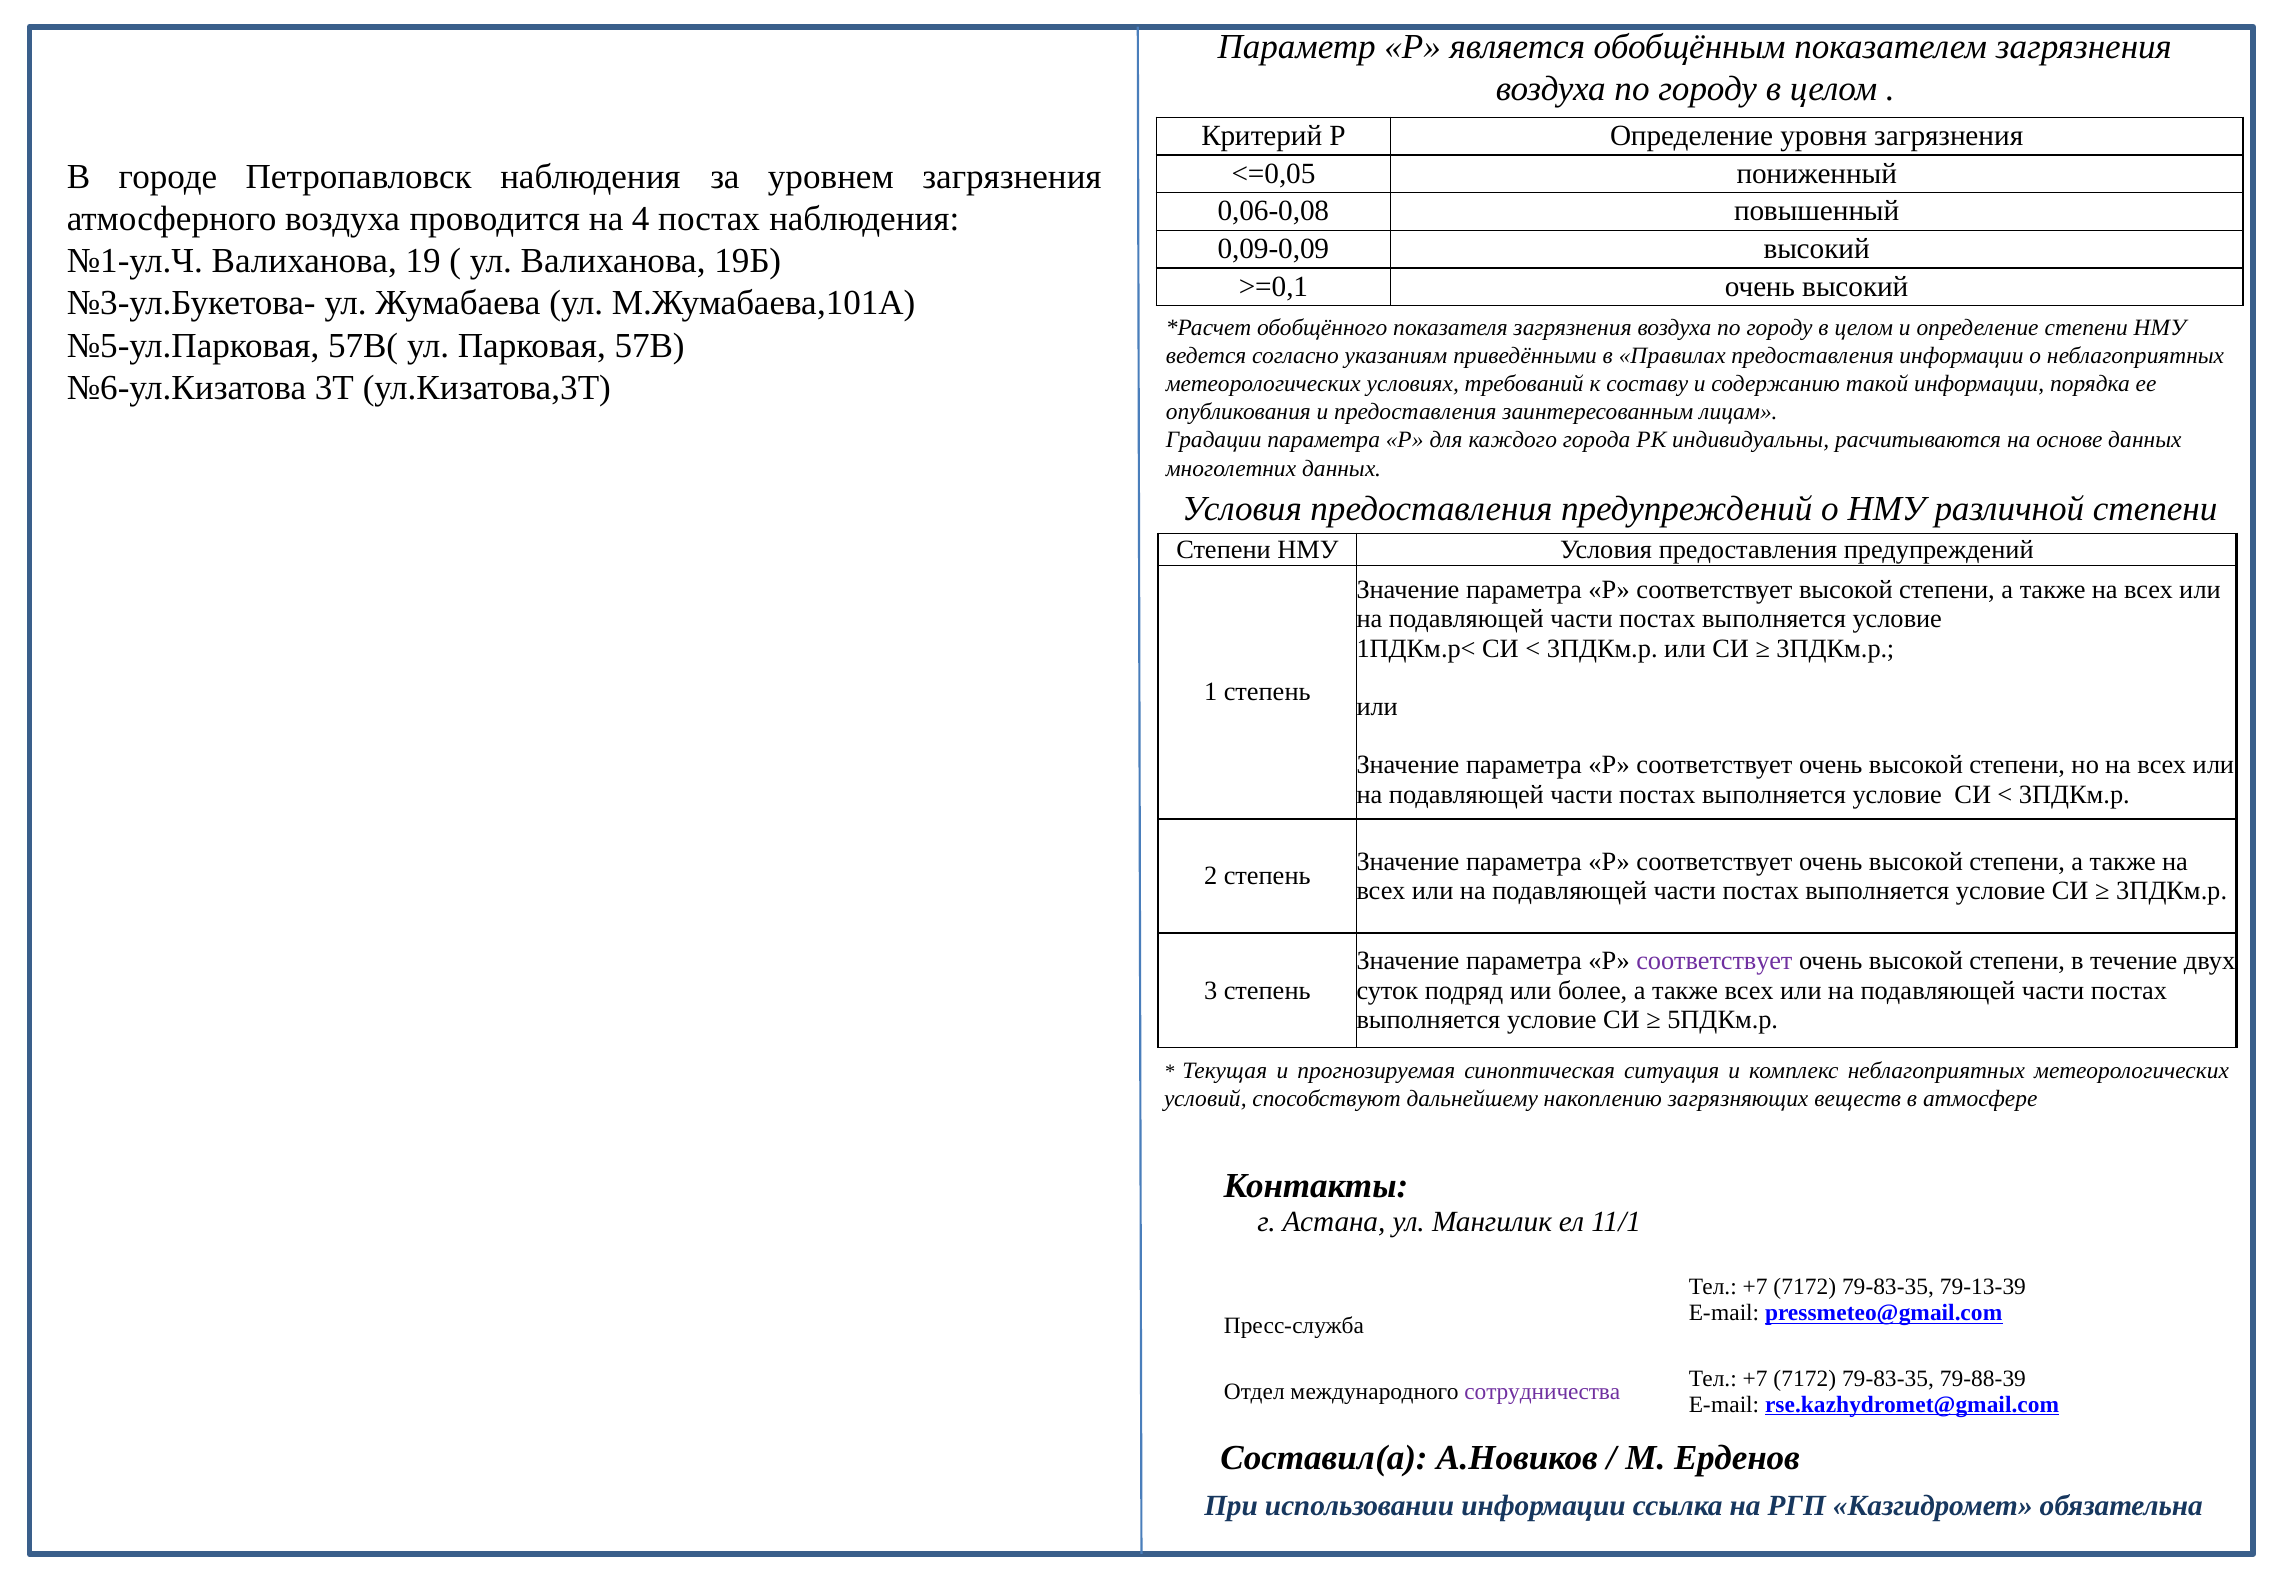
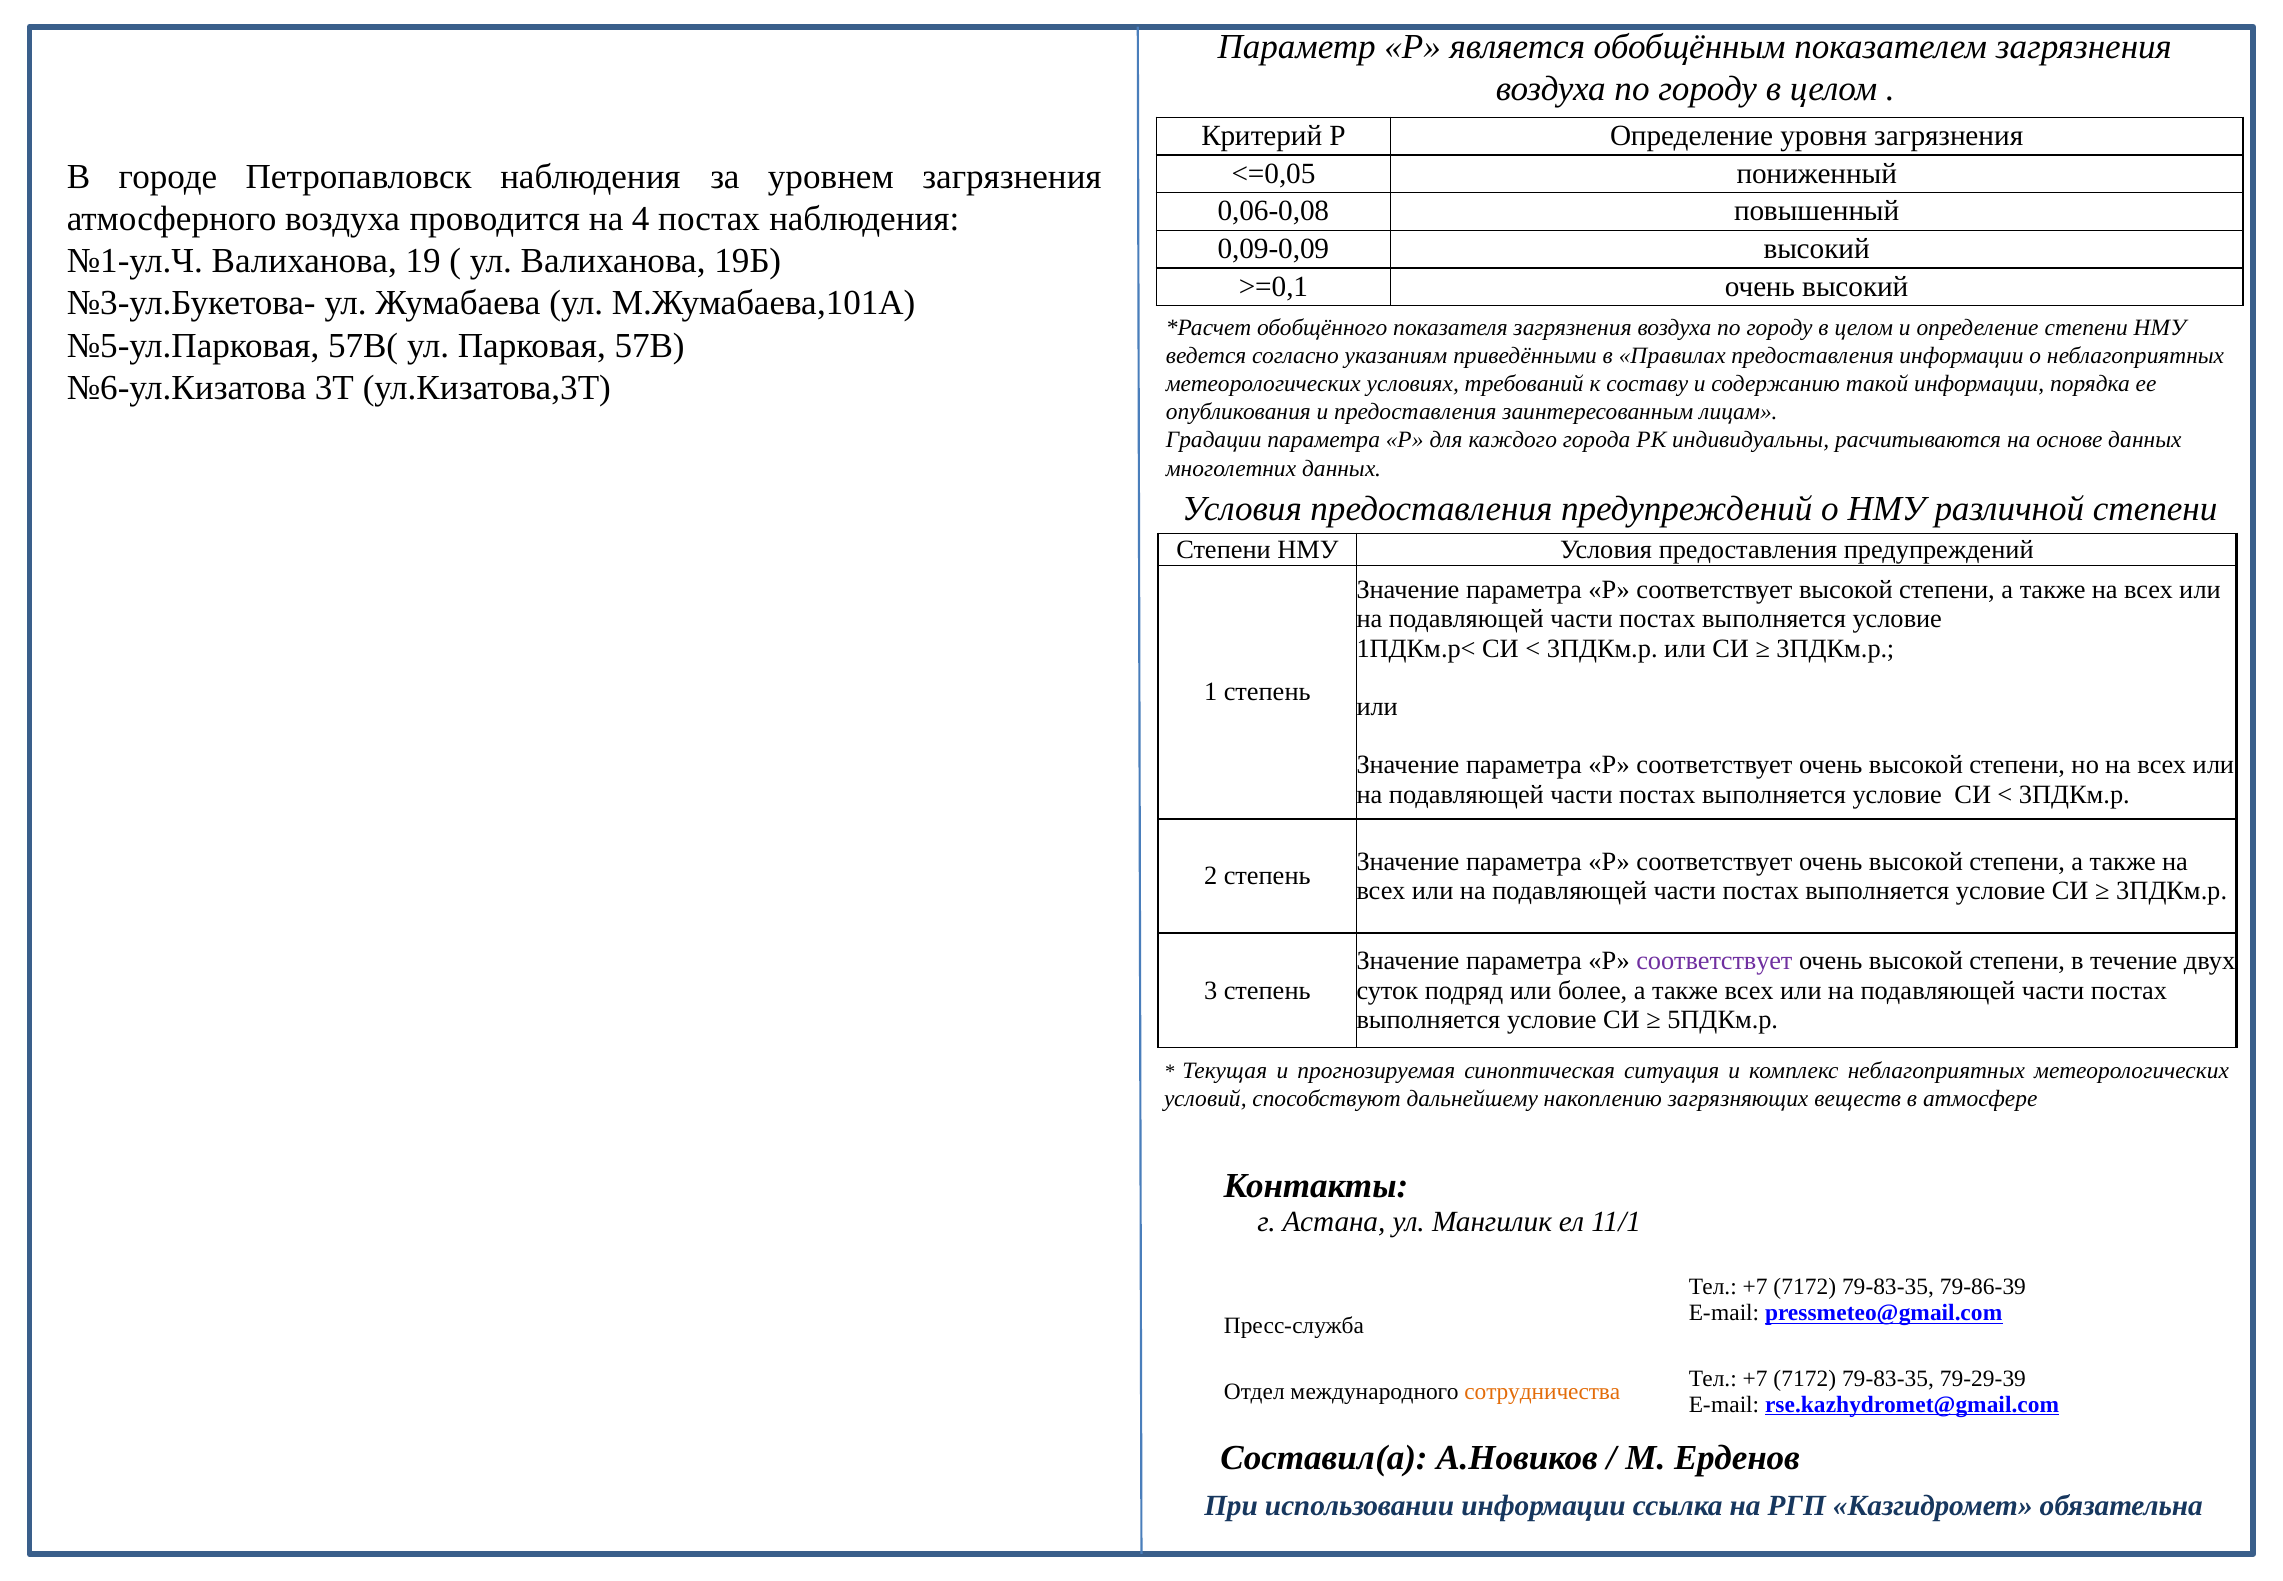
79-13-39: 79-13-39 -> 79-86-39
79-88-39: 79-88-39 -> 79-29-39
сотрудничества colour: purple -> orange
